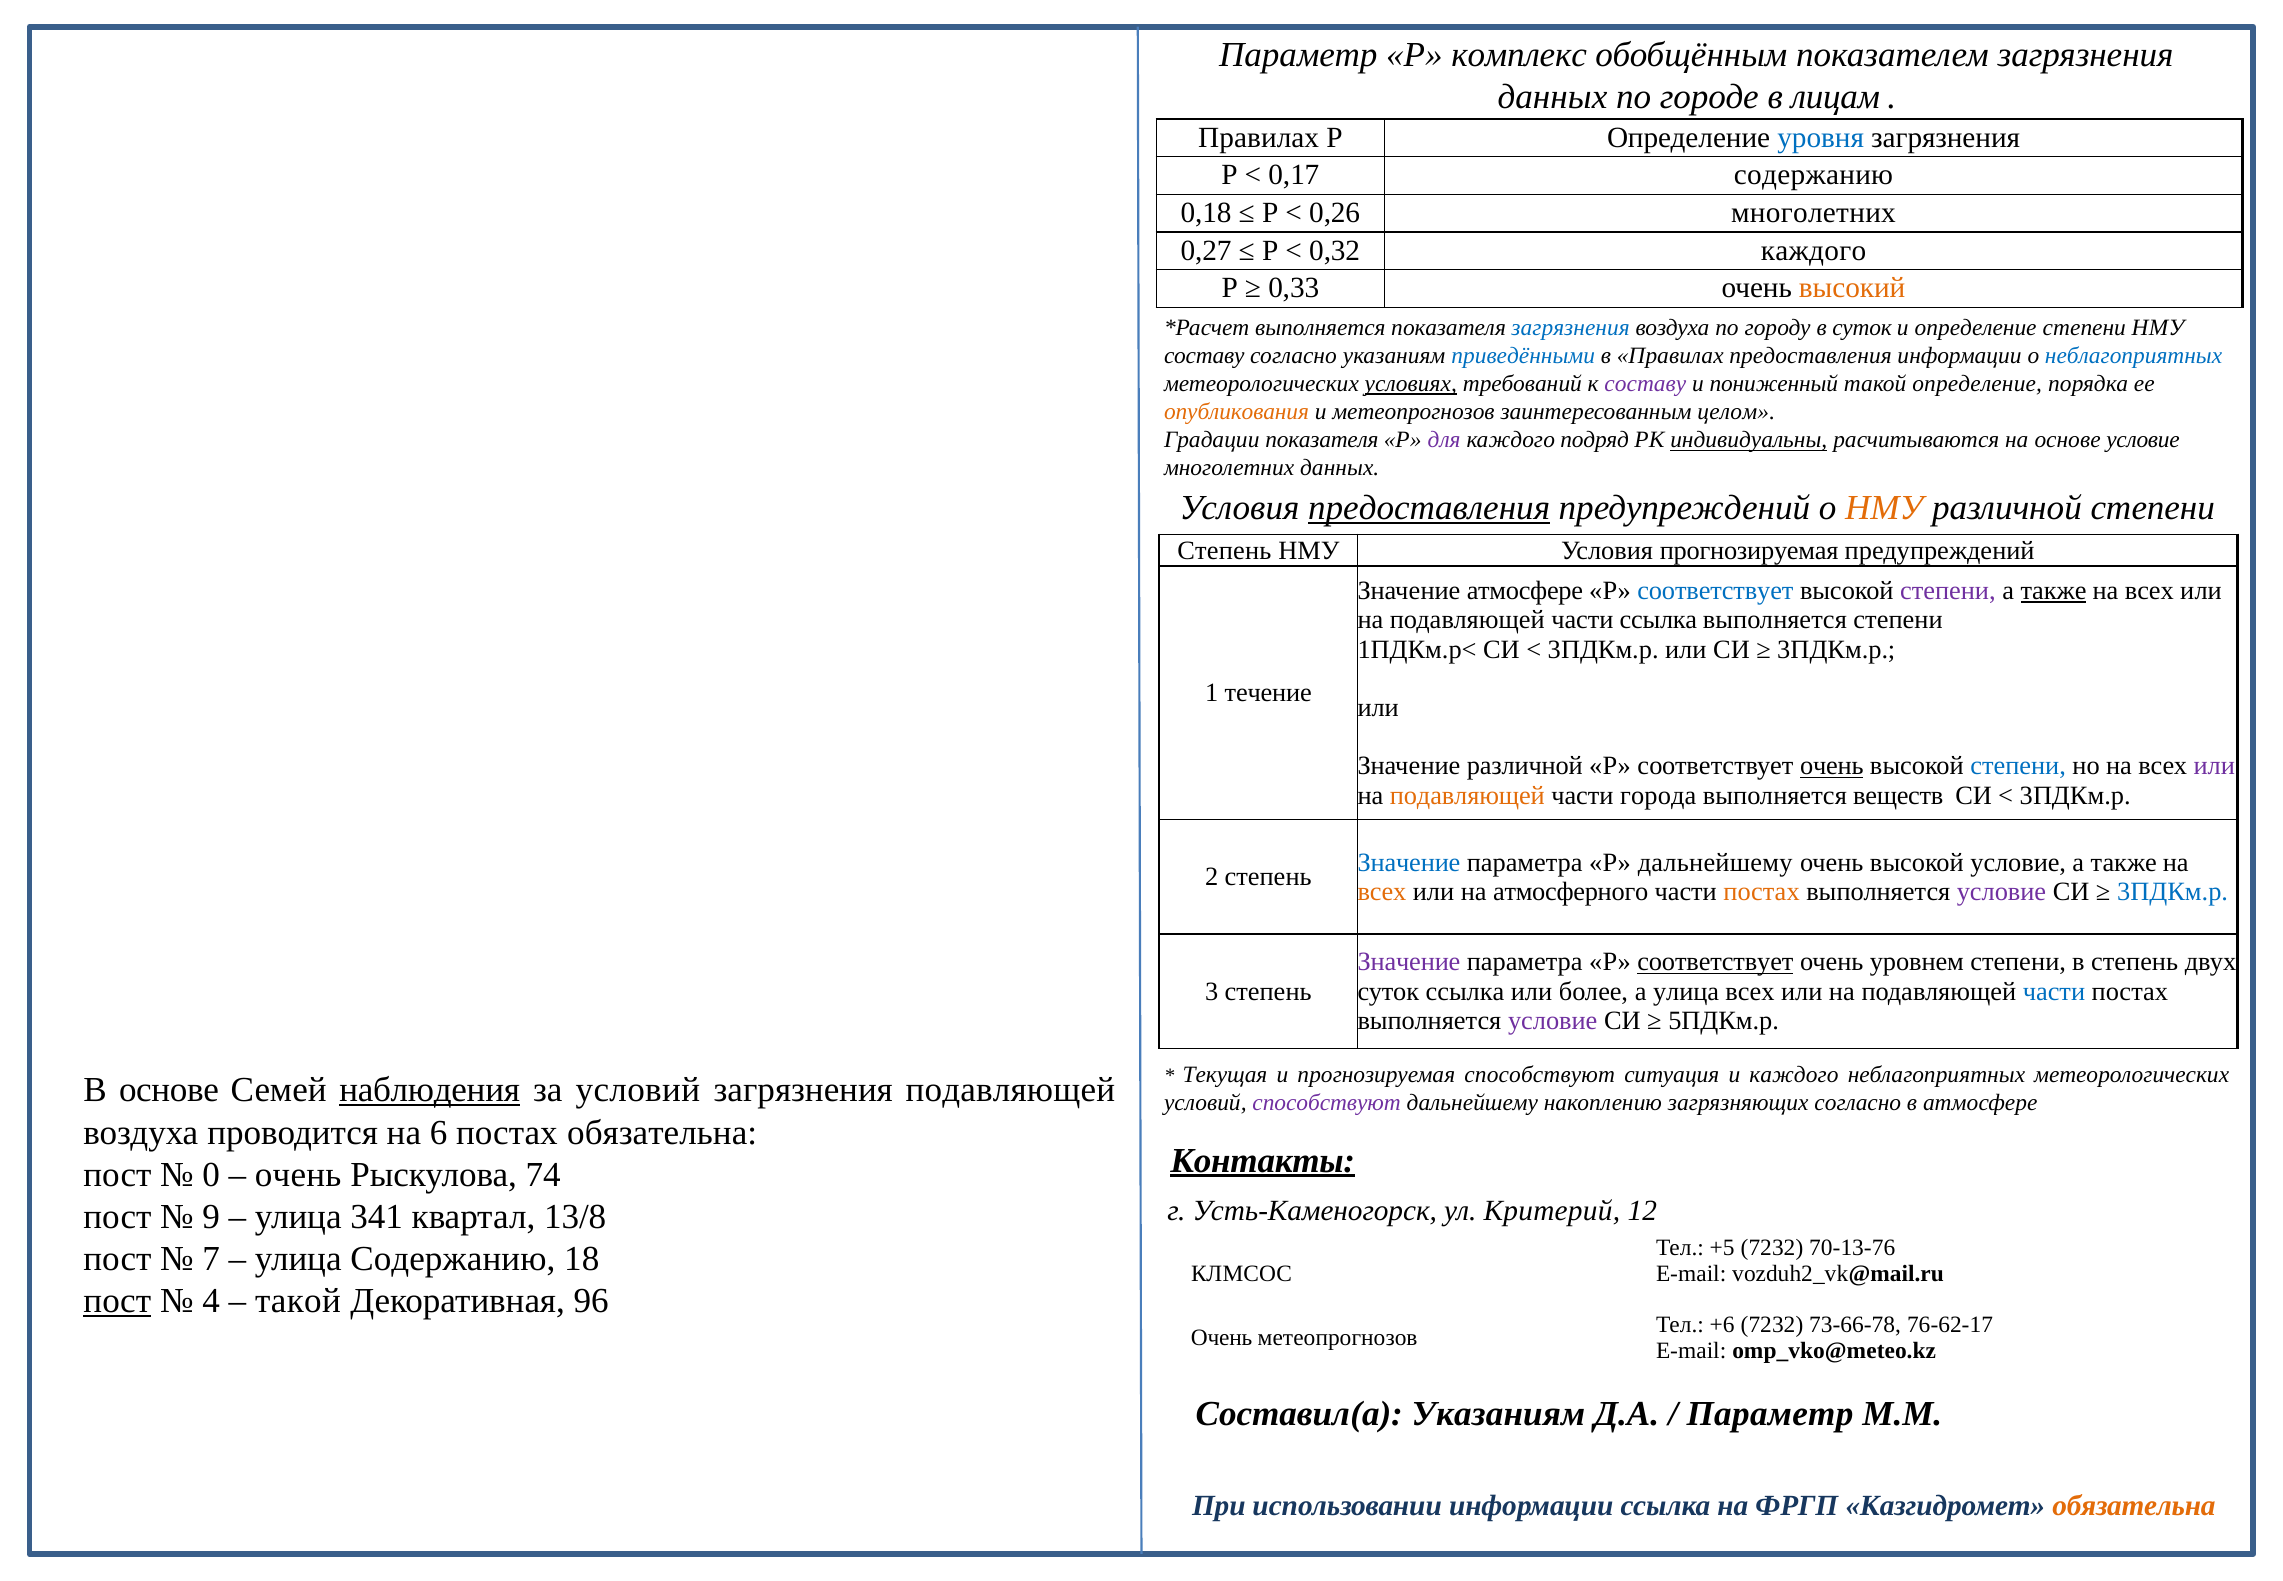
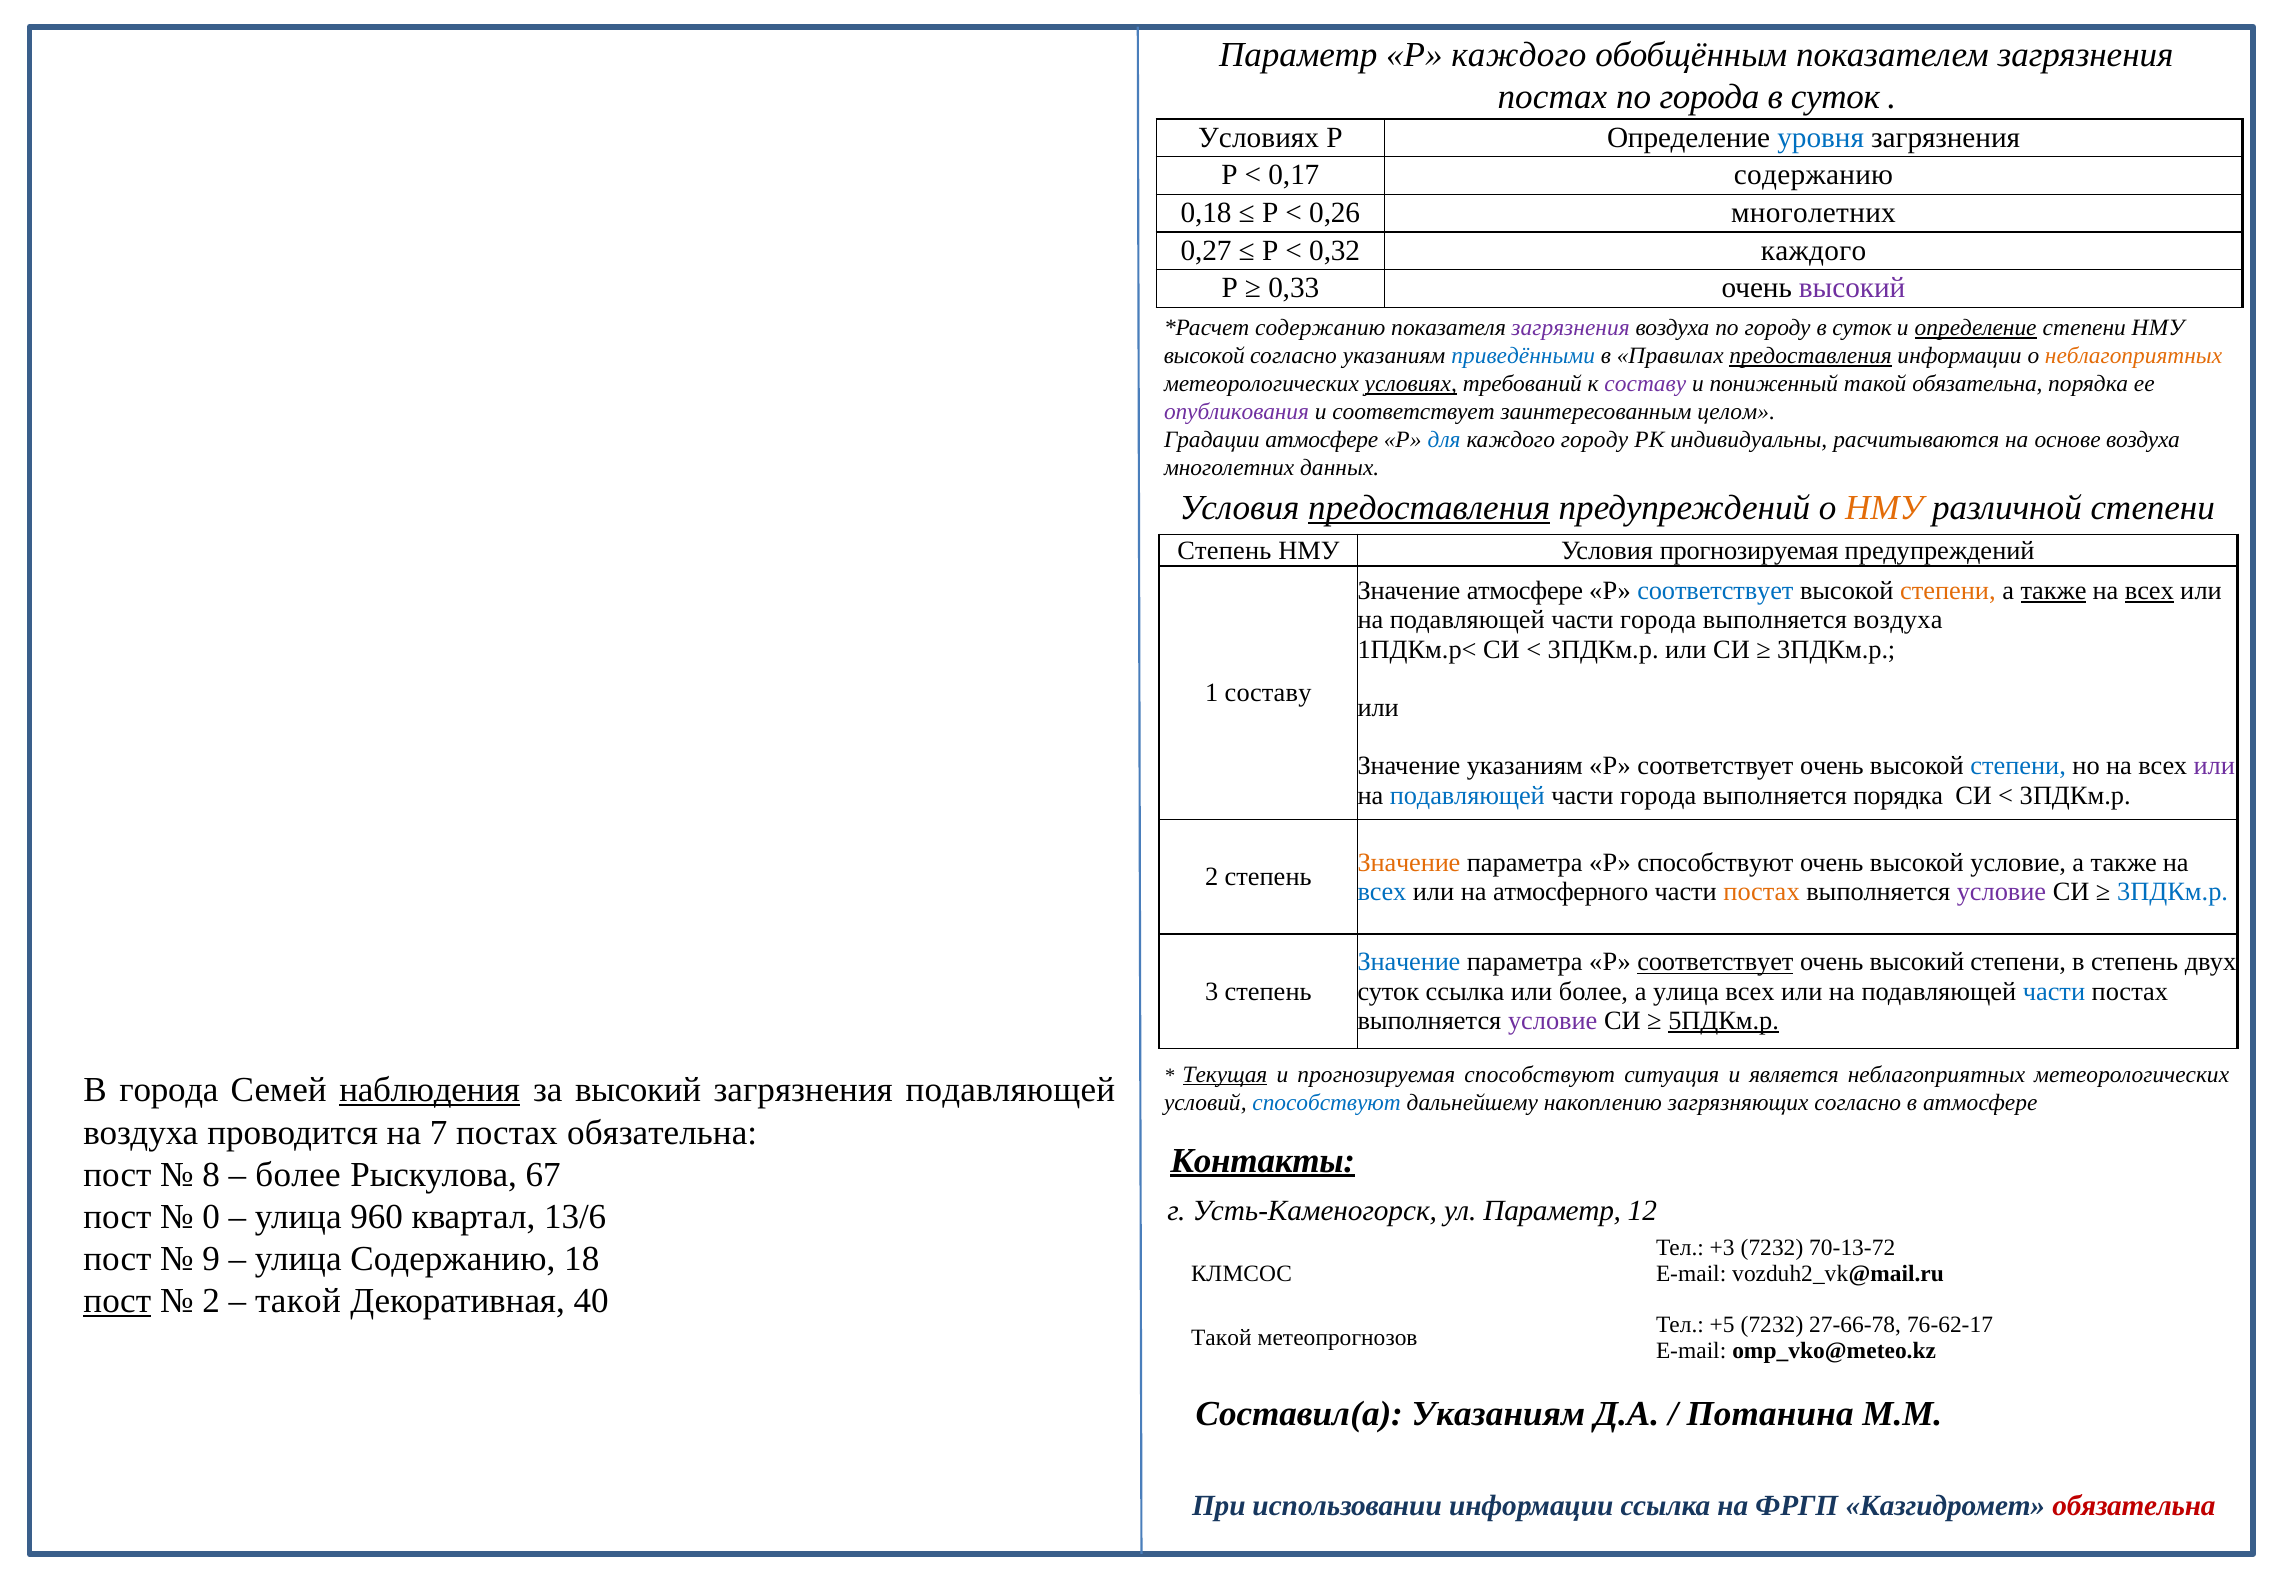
Р комплекс: комплекс -> каждого
данных at (1552, 97): данных -> постах
по городе: городе -> города
лицам at (1835, 97): лицам -> суток
Правилах at (1259, 137): Правилах -> Условиях
высокий at (1852, 288) colour: orange -> purple
выполняется at (1320, 328): выполняется -> содержанию
загрязнения at (1571, 328) colour: blue -> purple
определение at (1976, 328) underline: none -> present
составу at (1204, 356): составу -> высокой
предоставления at (1811, 356) underline: none -> present
неблагоприятных at (2134, 356) colour: blue -> orange
такой определение: определение -> обязательна
опубликования colour: orange -> purple
и метеопрогнозов: метеопрогнозов -> соответствует
Градации показателя: показателя -> атмосфере
для colour: purple -> blue
каждого подряд: подряд -> городу
индивидуальны underline: present -> none
основе условие: условие -> воздуха
степени at (1948, 591) colour: purple -> orange
всех at (2149, 591) underline: none -> present
ссылка at (1658, 620): ссылка -> города
выполняется степени: степени -> воздуха
1 течение: течение -> составу
Значение различной: различной -> указаниям
очень at (1832, 766) underline: present -> none
подавляющей at (1467, 795) colour: orange -> blue
выполняется веществ: веществ -> порядка
Значение at (1409, 862) colour: blue -> orange
Р дальнейшему: дальнейшему -> способствуют
всех at (1382, 891) colour: orange -> blue
Значение at (1409, 962) colour: purple -> blue
уровнем at (1917, 962): уровнем -> высокий
5ПДКм.р underline: none -> present
Текущая underline: none -> present
и каждого: каждого -> является
В основе: основе -> города
за условий: условий -> высокий
способствуют at (1327, 1102) colour: purple -> blue
6: 6 -> 7
0: 0 -> 8
очень at (298, 1174): очень -> более
74: 74 -> 67
ул Критерий: Критерий -> Параметр
9: 9 -> 0
341: 341 -> 960
13/8: 13/8 -> 13/6
+5: +5 -> +3
70-13-76: 70-13-76 -> 70-13-72
7: 7 -> 9
4 at (211, 1301): 4 -> 2
96: 96 -> 40
+6: +6 -> +5
73-66-78: 73-66-78 -> 27-66-78
Очень at (1222, 1337): Очень -> Такой
Параметр at (1770, 1413): Параметр -> Потанина
обязательна at (2134, 1505) colour: orange -> red
